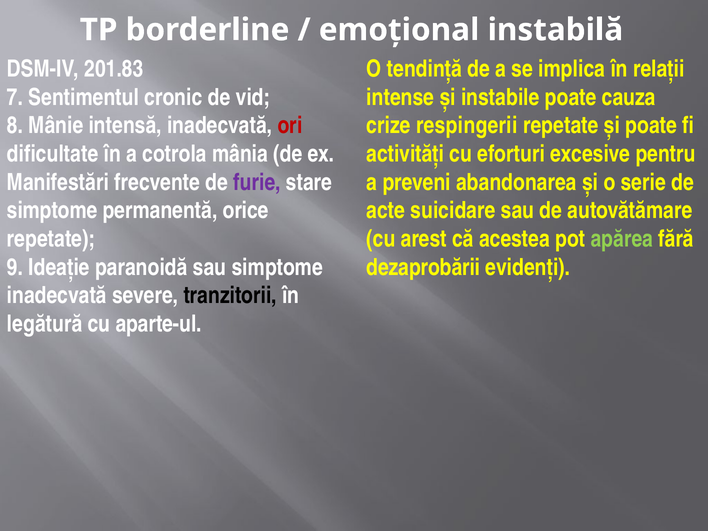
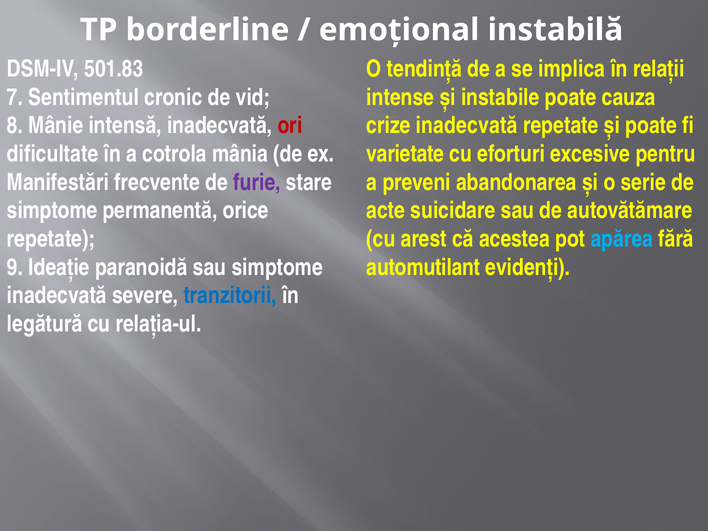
201.83: 201.83 -> 501.83
crize respingerii: respingerii -> inadecvată
activităţi: activităţi -> varietate
apărea colour: light green -> light blue
dezaprobării: dezaprobării -> automutilant
tranzitorii colour: black -> blue
aparte-ul: aparte-ul -> relaţia-ul
